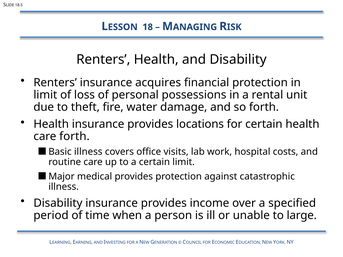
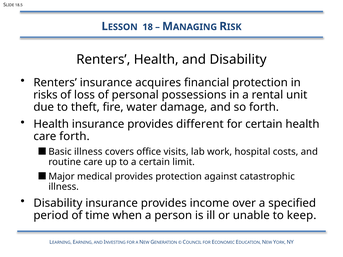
limit at (45, 95): limit -> risks
locations: locations -> different
large: large -> keep
